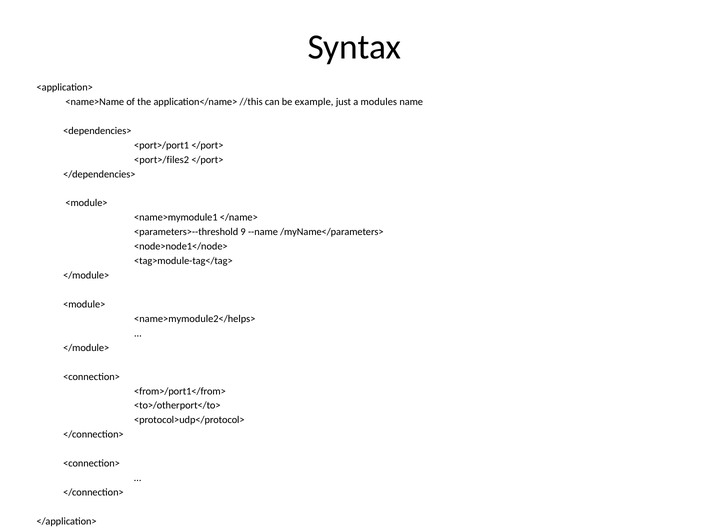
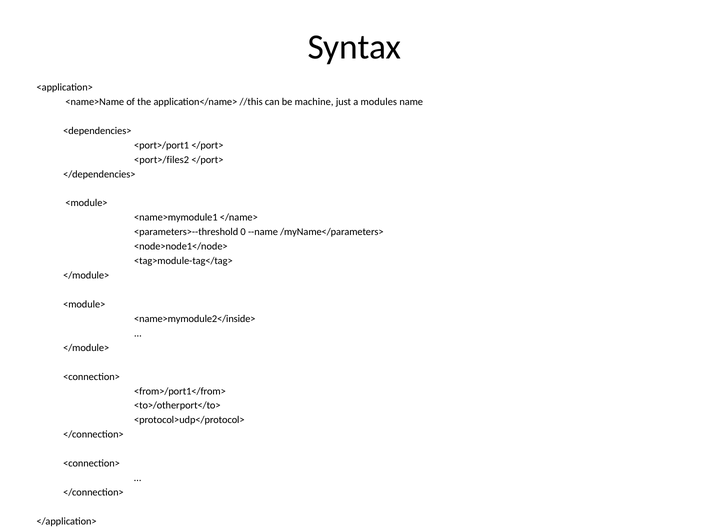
example: example -> machine
9: 9 -> 0
<name>mymodule2</helps>: <name>mymodule2</helps> -> <name>mymodule2</inside>
